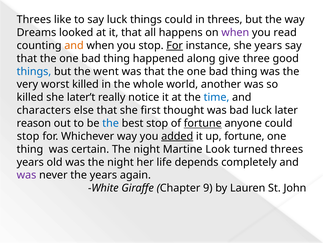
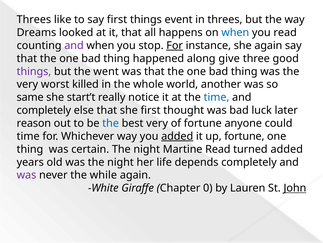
say luck: luck -> first
things could: could -> event
when at (235, 32) colour: purple -> blue
and at (74, 45) colour: orange -> purple
she years: years -> again
things at (34, 71) colour: blue -> purple
killed at (30, 97): killed -> same
later’t: later’t -> start’t
characters at (44, 110): characters -> completely
best stop: stop -> very
fortune at (203, 123) underline: present -> none
stop at (28, 136): stop -> time
Martine Look: Look -> Read
turned threes: threes -> added
the years: years -> while
9: 9 -> 0
John underline: none -> present
